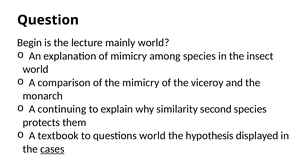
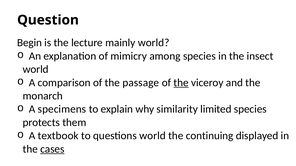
the mimicry: mimicry -> passage
the at (181, 83) underline: none -> present
continuing: continuing -> specimens
second: second -> limited
hypothesis: hypothesis -> continuing
